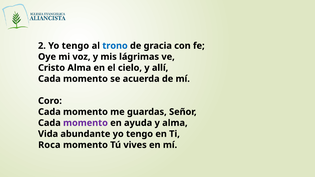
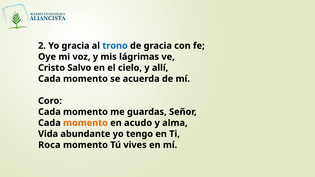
2 Yo tengo: tengo -> gracia
Cristo Alma: Alma -> Salvo
momento at (85, 123) colour: purple -> orange
ayuda: ayuda -> acudo
